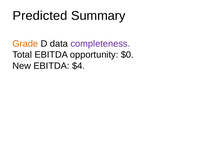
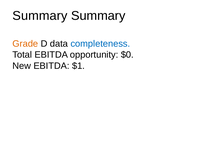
Predicted at (40, 16): Predicted -> Summary
completeness colour: purple -> blue
$4: $4 -> $1
